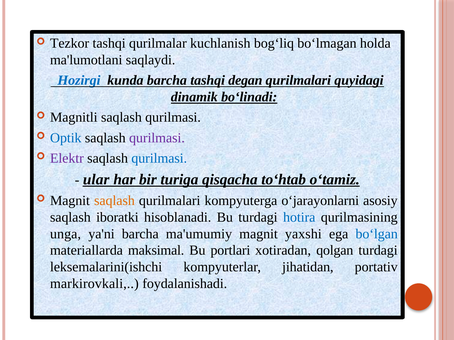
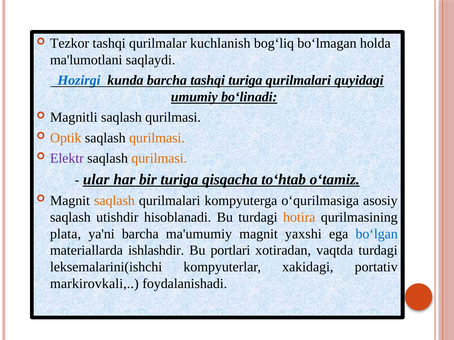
tashqi degan: degan -> turiga
dinamik: dinamik -> umumiy
Optik colour: blue -> orange
qurilmasi at (157, 138) colour: purple -> orange
qurilmasi at (159, 158) colour: blue -> orange
o‘jarayonlarni: o‘jarayonlarni -> o‘qurilmasiga
iboratki: iboratki -> utishdir
hotira colour: blue -> orange
unga: unga -> plata
maksimal: maksimal -> ishlashdir
qolgan: qolgan -> vaqtda
jihatidan: jihatidan -> xakidagi
